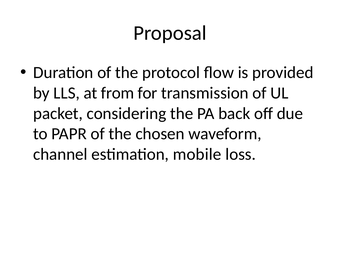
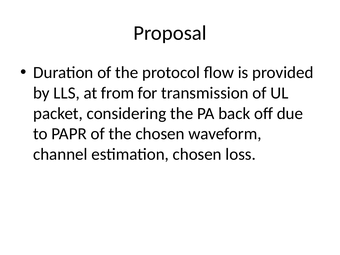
estimation mobile: mobile -> chosen
